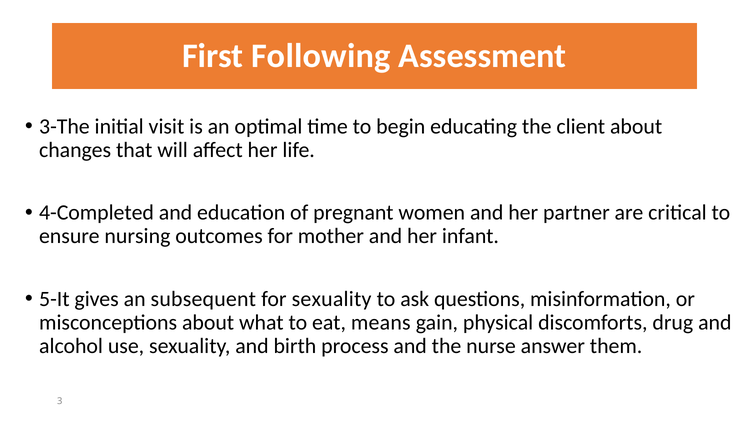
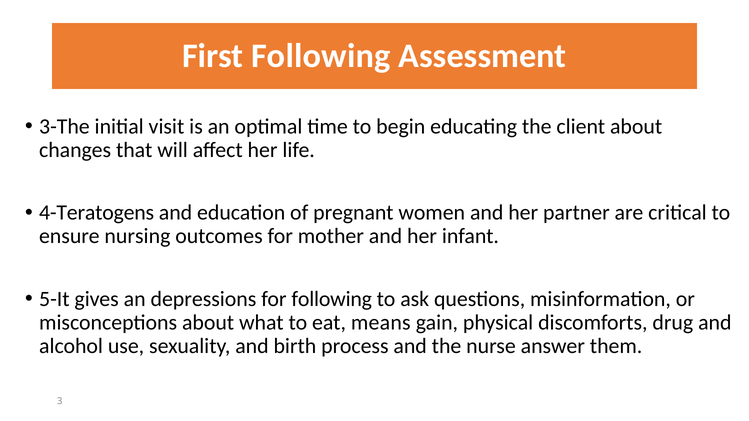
4-Completed: 4-Completed -> 4-Teratogens
subsequent: subsequent -> depressions
for sexuality: sexuality -> following
